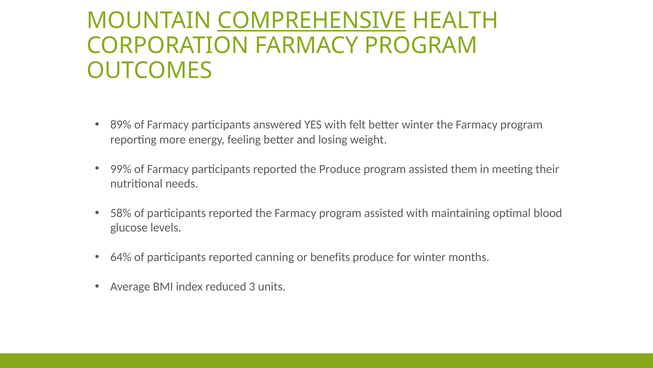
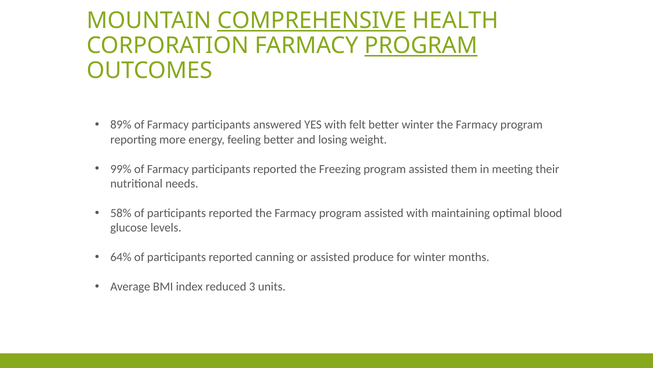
PROGRAM at (421, 46) underline: none -> present
the Produce: Produce -> Freezing
or benefits: benefits -> assisted
